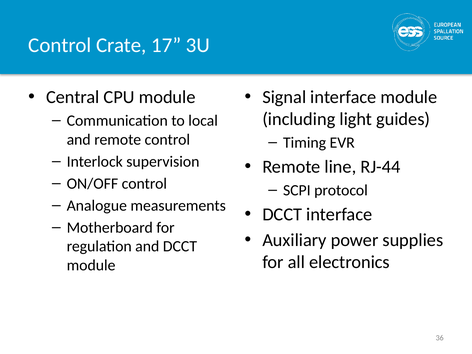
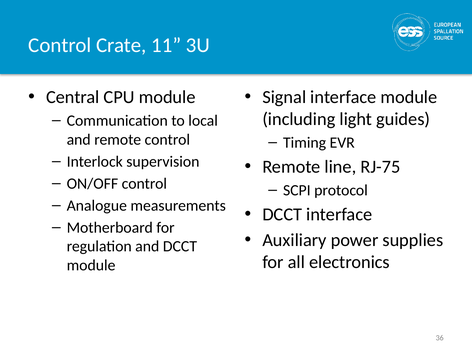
17: 17 -> 11
RJ-44: RJ-44 -> RJ-75
